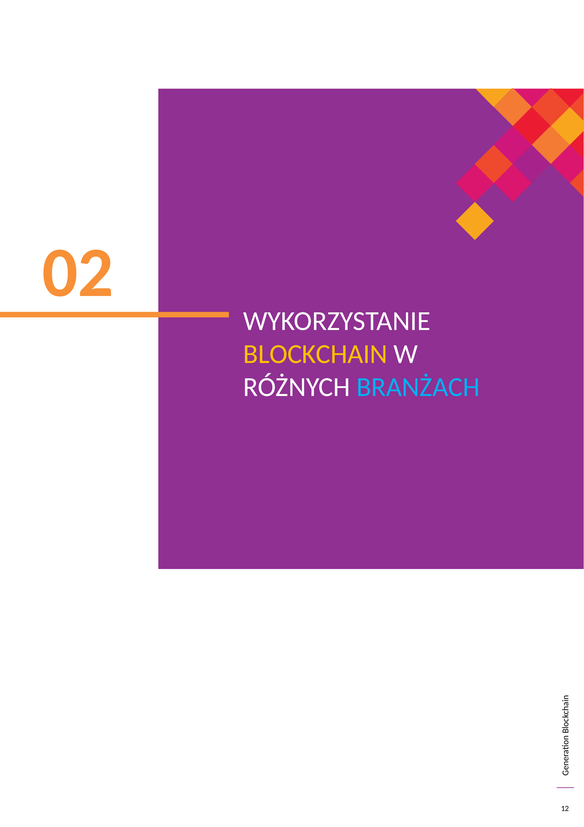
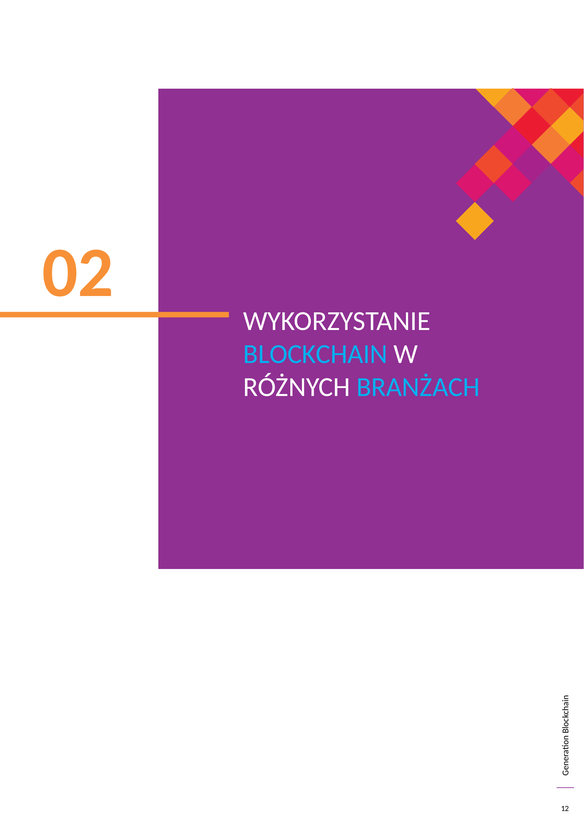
BLOCKCHAIN colour: yellow -> light blue
